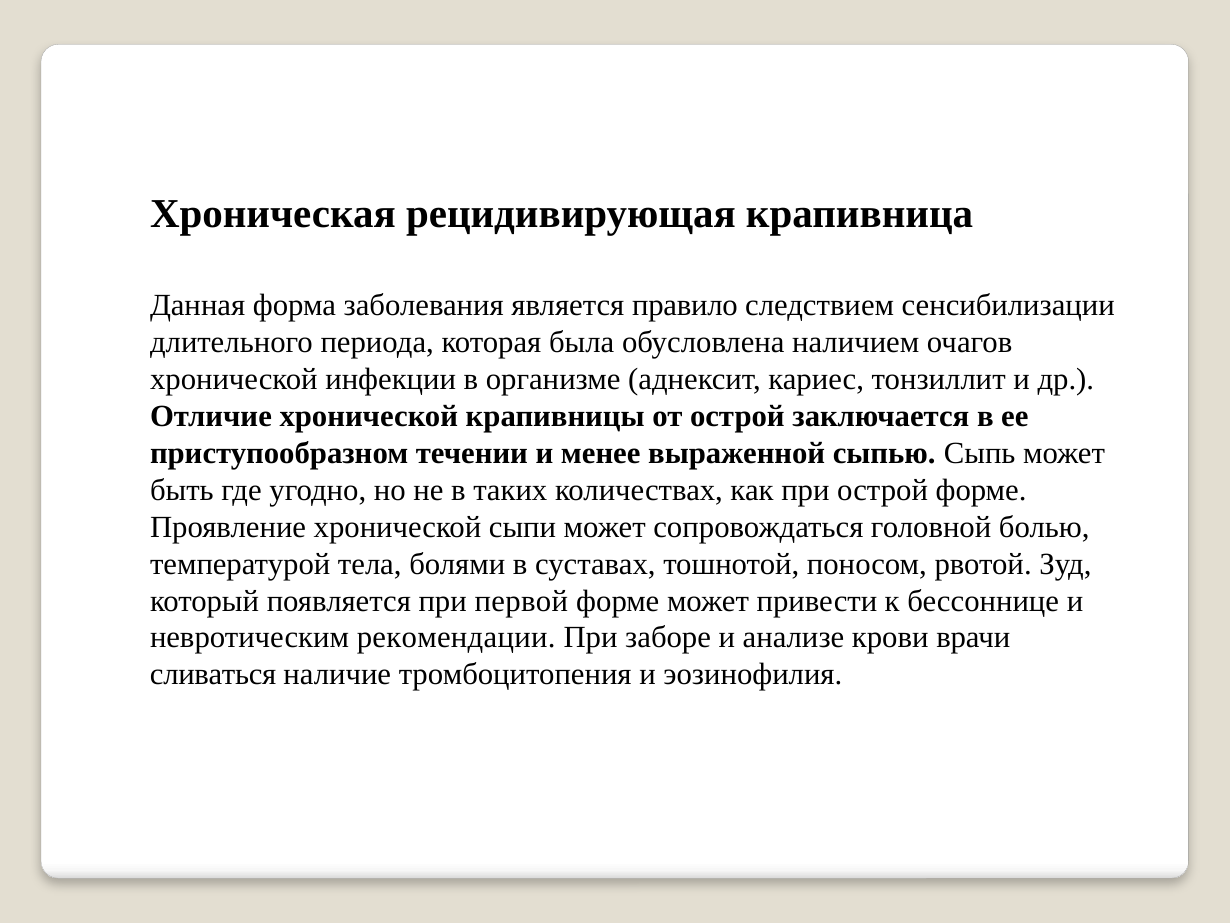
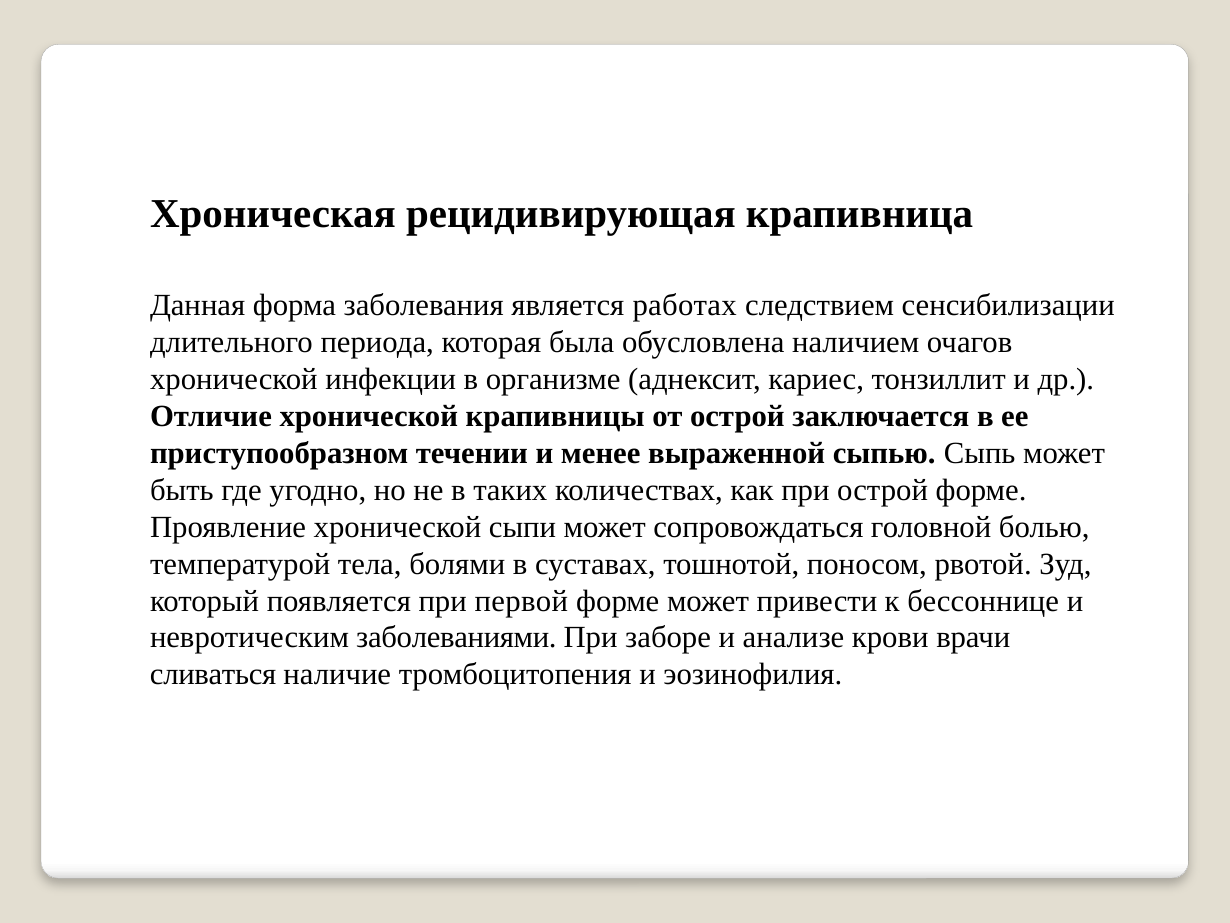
правило: правило -> работах
рекомендации: рекомендации -> заболеваниями
